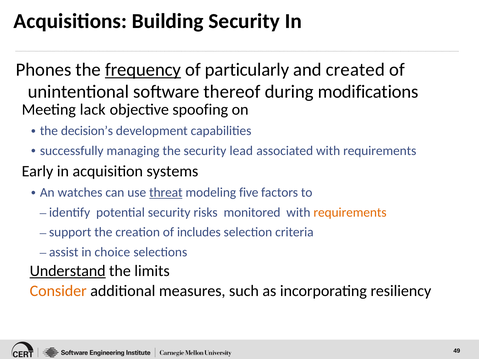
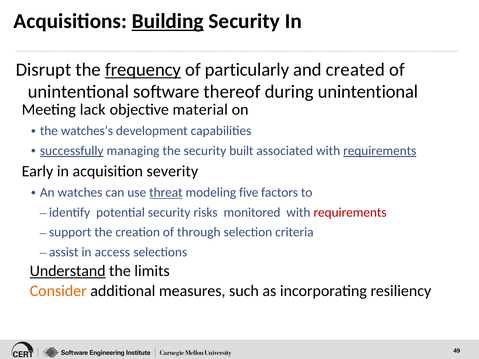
Building underline: none -> present
Phones: Phones -> Disrupt
during modifications: modifications -> unintentional
spoofing: spoofing -> material
decision’s: decision’s -> watches’s
successfully underline: none -> present
lead: lead -> built
requirements at (380, 151) underline: none -> present
systems: systems -> severity
requirements at (350, 213) colour: orange -> red
includes: includes -> through
choice: choice -> access
